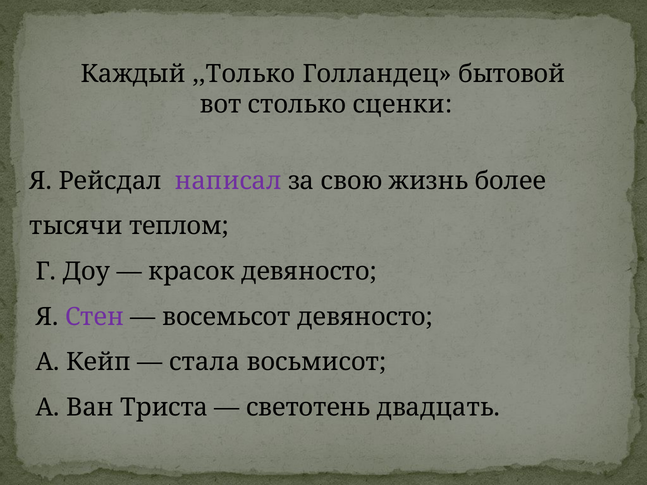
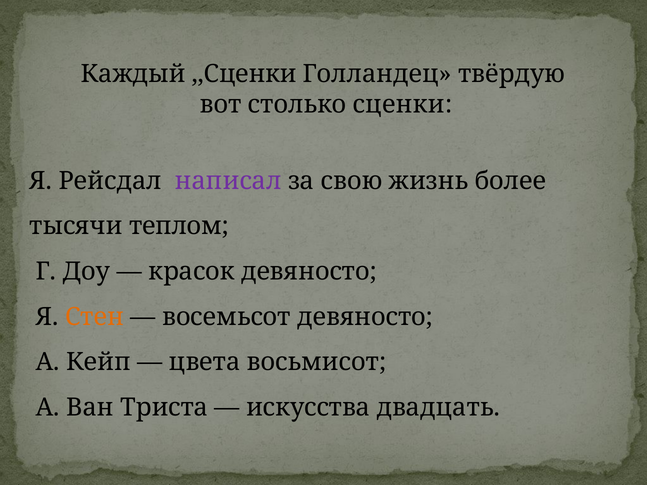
,,Только: ,,Только -> ,,Сценки
бытовой: бытовой -> твёрдую
Стен colour: purple -> orange
стала: стала -> цвета
светотень: светотень -> искусства
